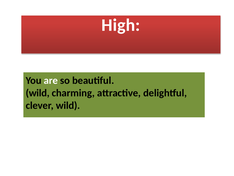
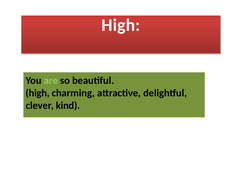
are colour: white -> light green
wild at (38, 93): wild -> high
clever wild: wild -> kind
